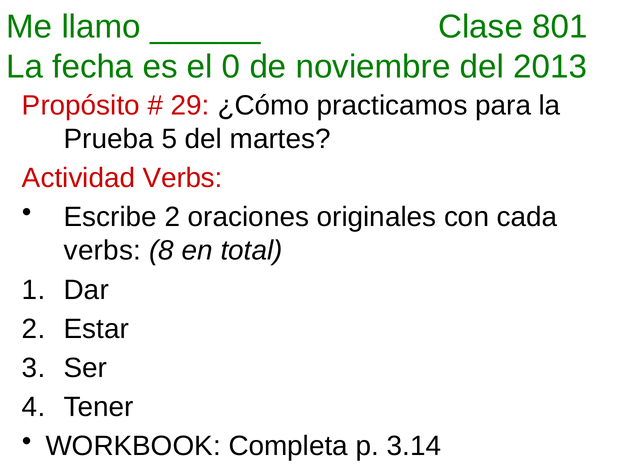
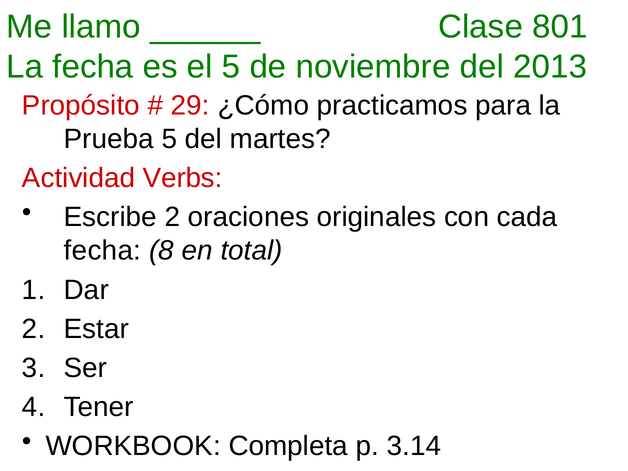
el 0: 0 -> 5
verbs at (102, 251): verbs -> fecha
